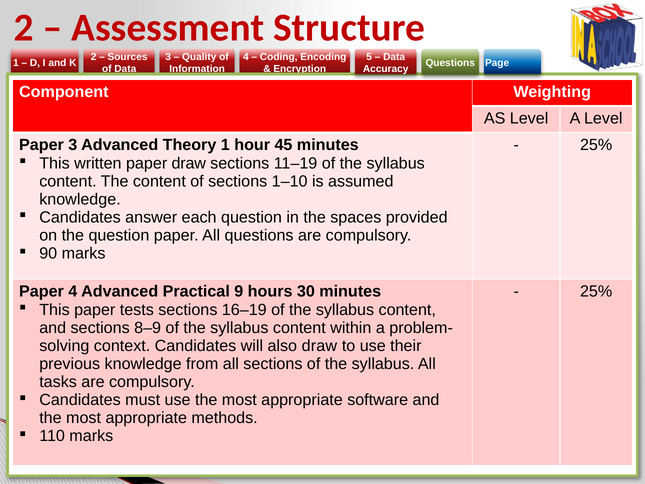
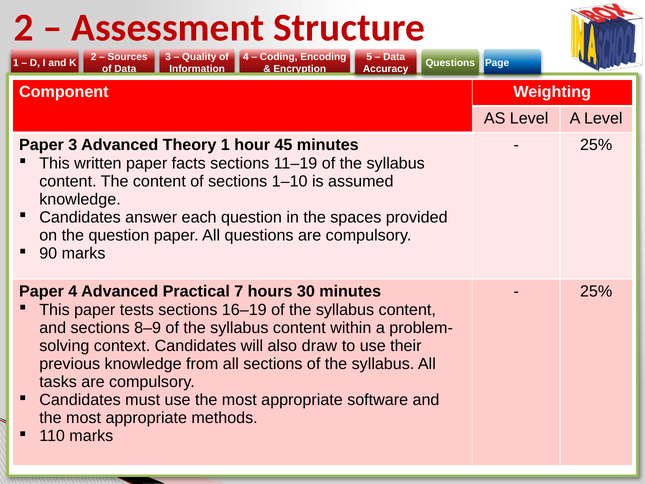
paper draw: draw -> facts
9: 9 -> 7
